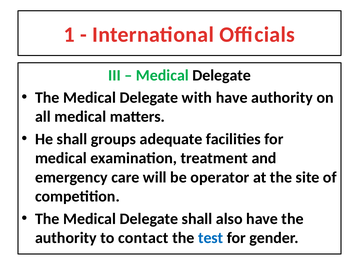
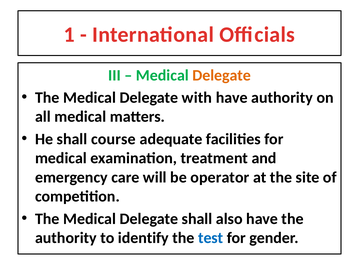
Delegate at (222, 75) colour: black -> orange
groups: groups -> course
contact: contact -> identify
